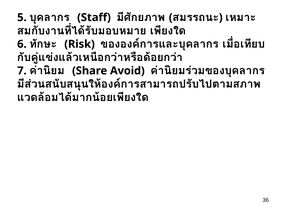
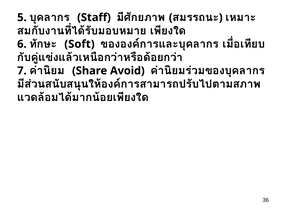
Risk: Risk -> Soft
